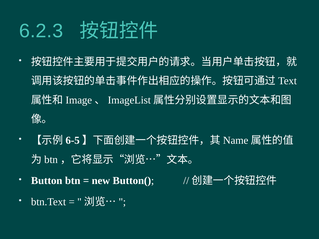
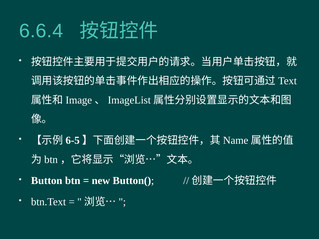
6.2.3: 6.2.3 -> 6.6.4
